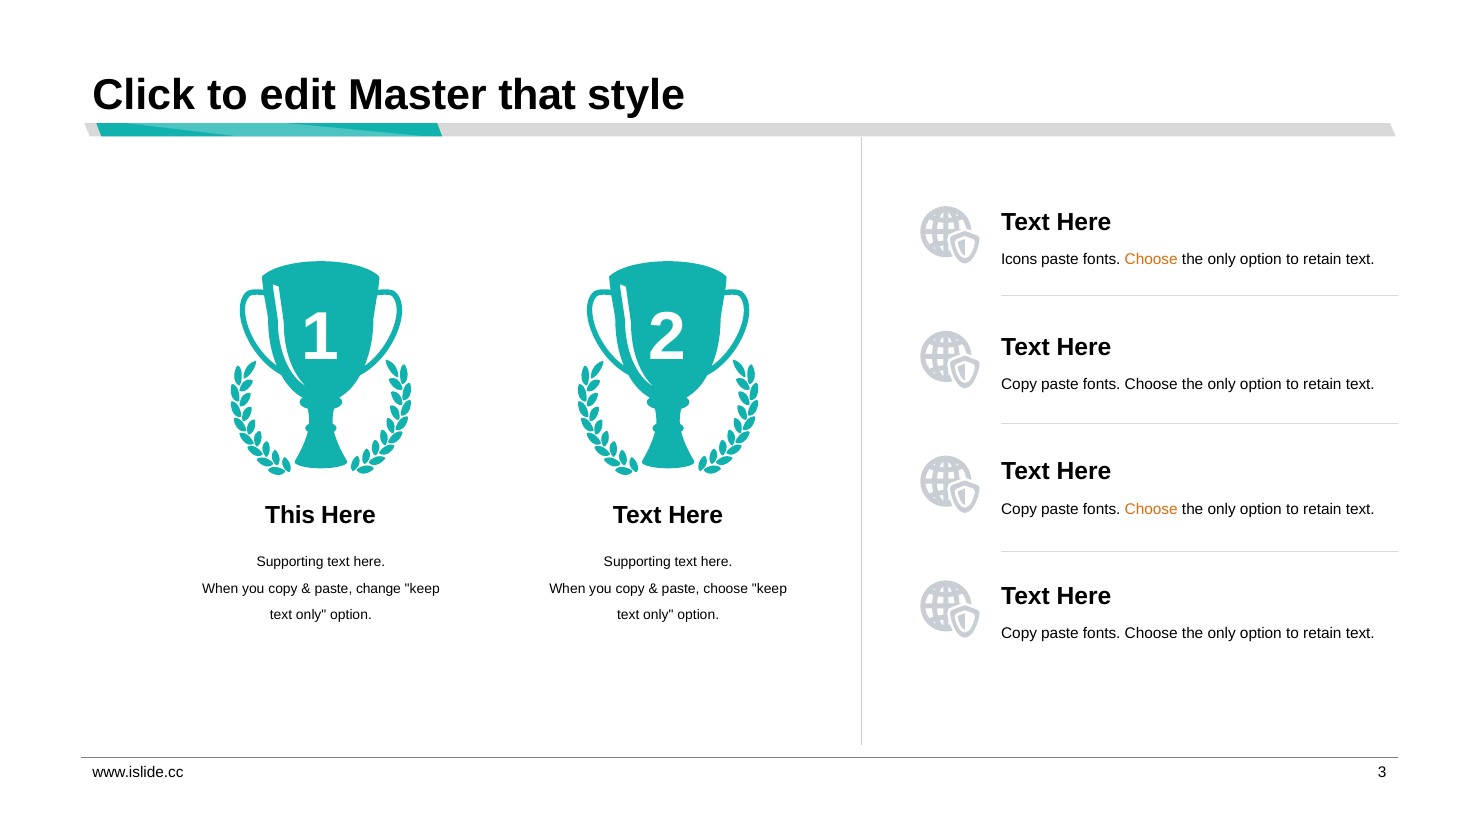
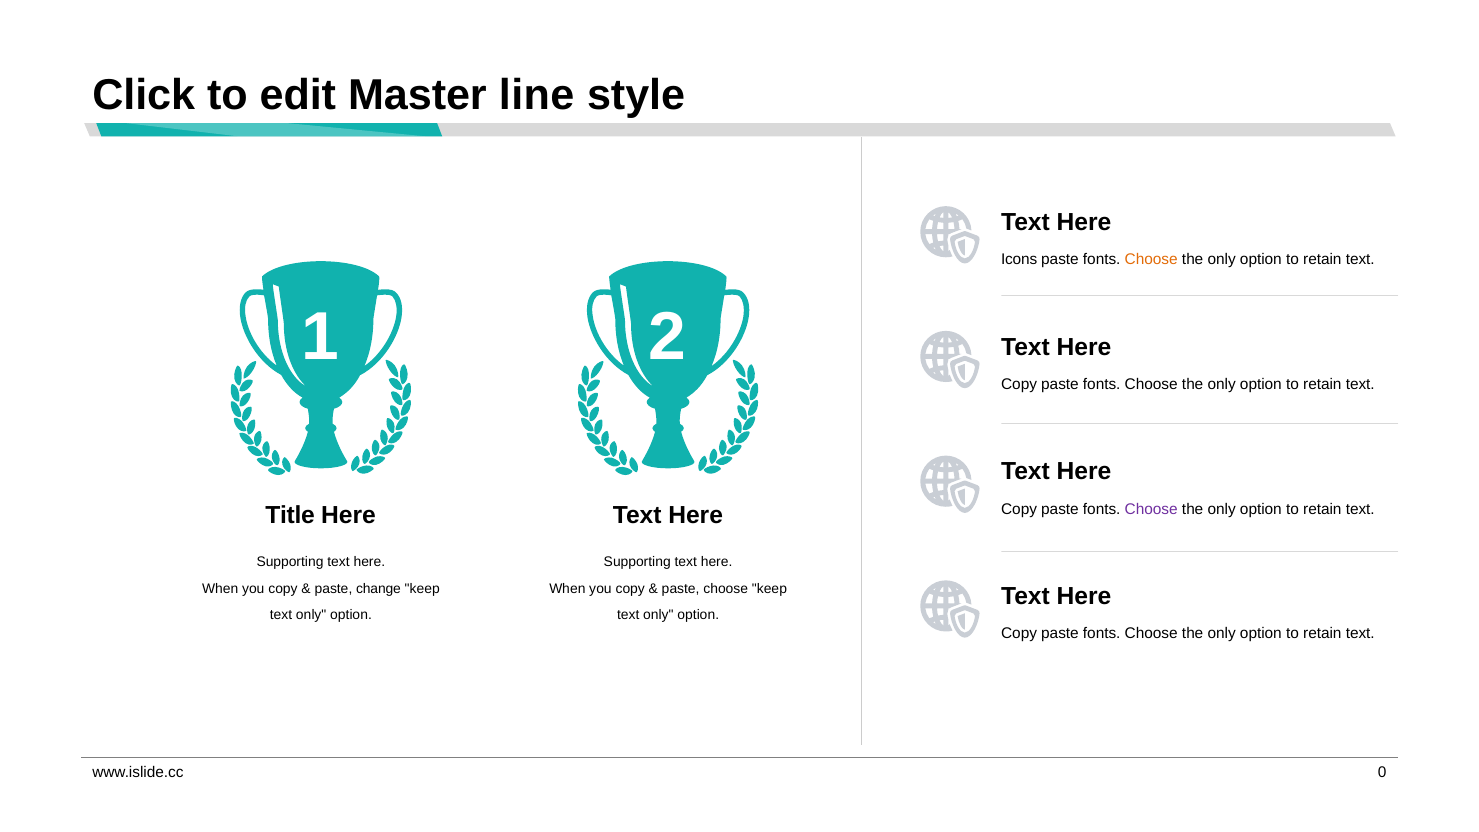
that: that -> line
Choose at (1151, 509) colour: orange -> purple
This: This -> Title
3: 3 -> 0
